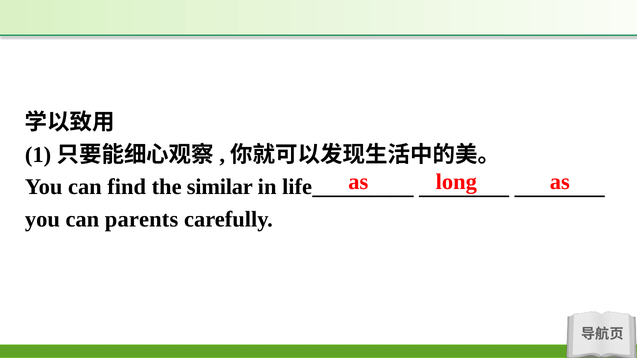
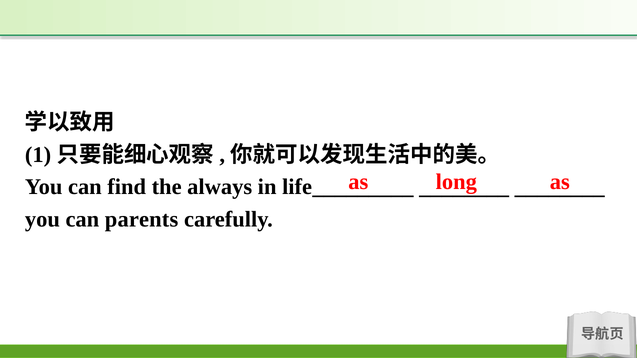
similar: similar -> always
